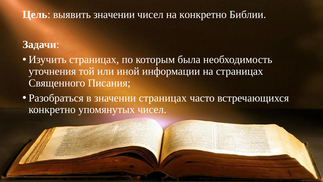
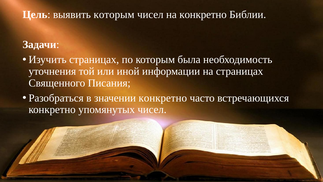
выявить значении: значении -> которым
значении страницах: страницах -> конкретно
